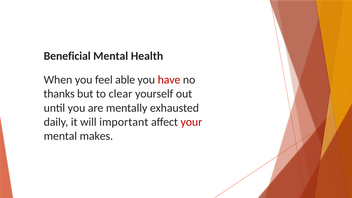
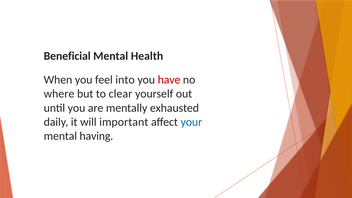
able: able -> into
thanks: thanks -> where
your colour: red -> blue
makes: makes -> having
